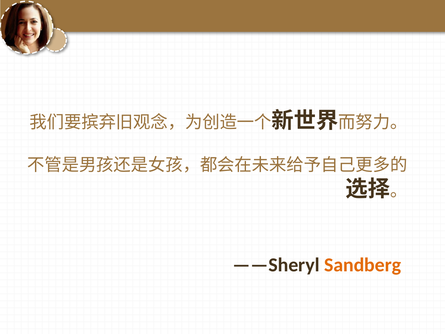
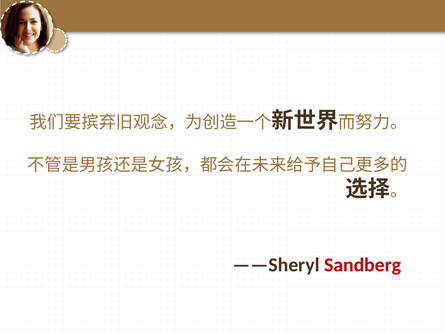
Sandberg colour: orange -> red
